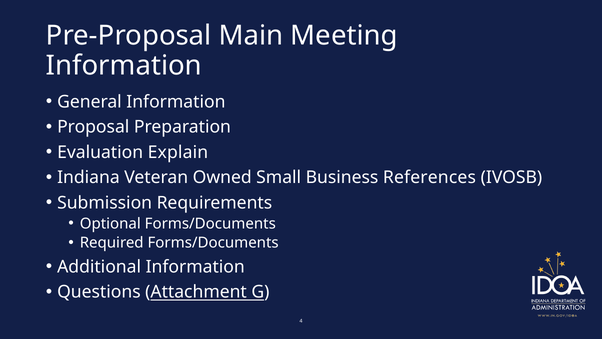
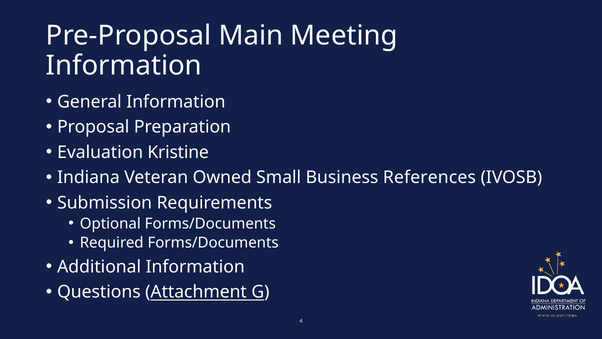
Explain: Explain -> Kristine
